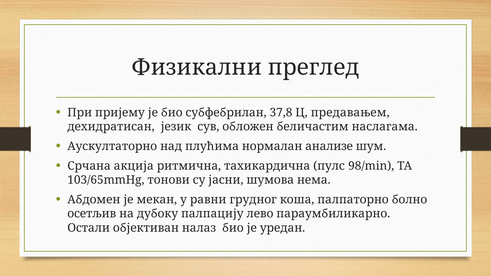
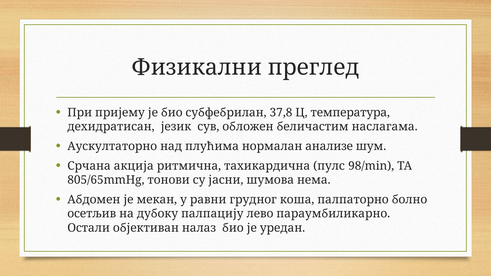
предавањем: предавањем -> температура
103/65mmHg: 103/65mmHg -> 805/65mmHg
